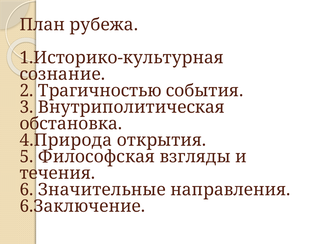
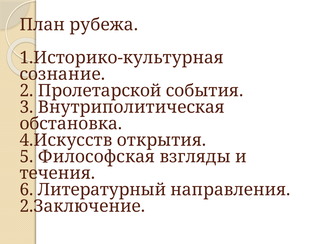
Трагичностью: Трагичностью -> Пролетарской
4.Природа: 4.Природа -> 4.Искусств
Значительные: Значительные -> Литературный
6.Заключение: 6.Заключение -> 2.Заключение
